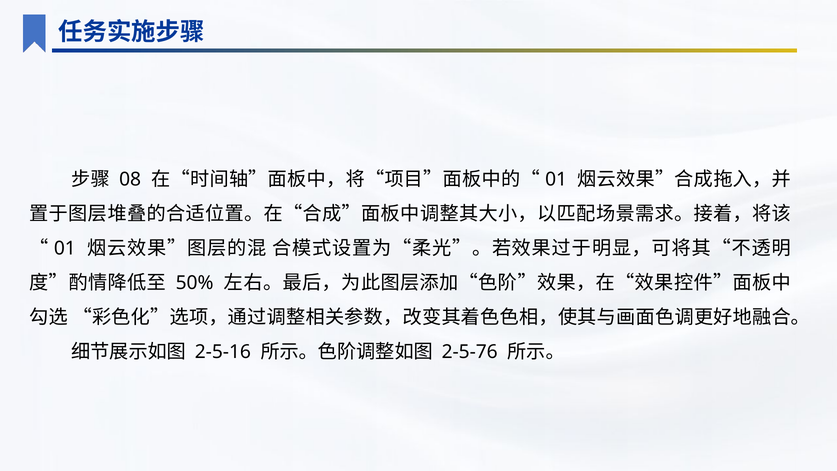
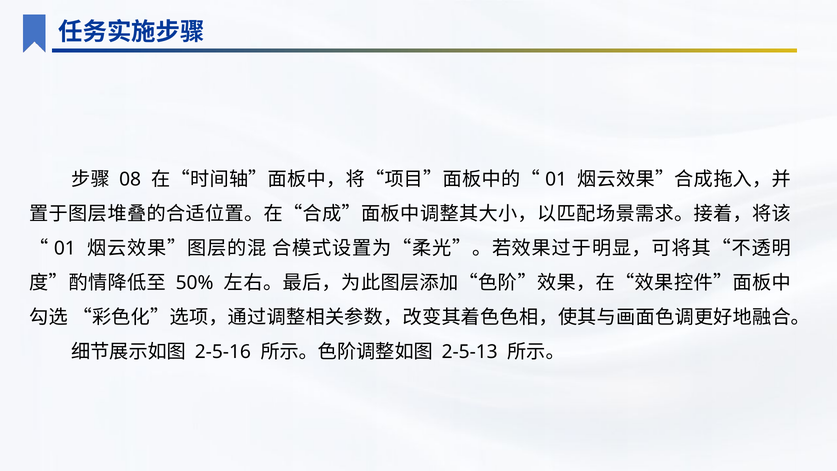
2-5-76: 2-5-76 -> 2-5-13
